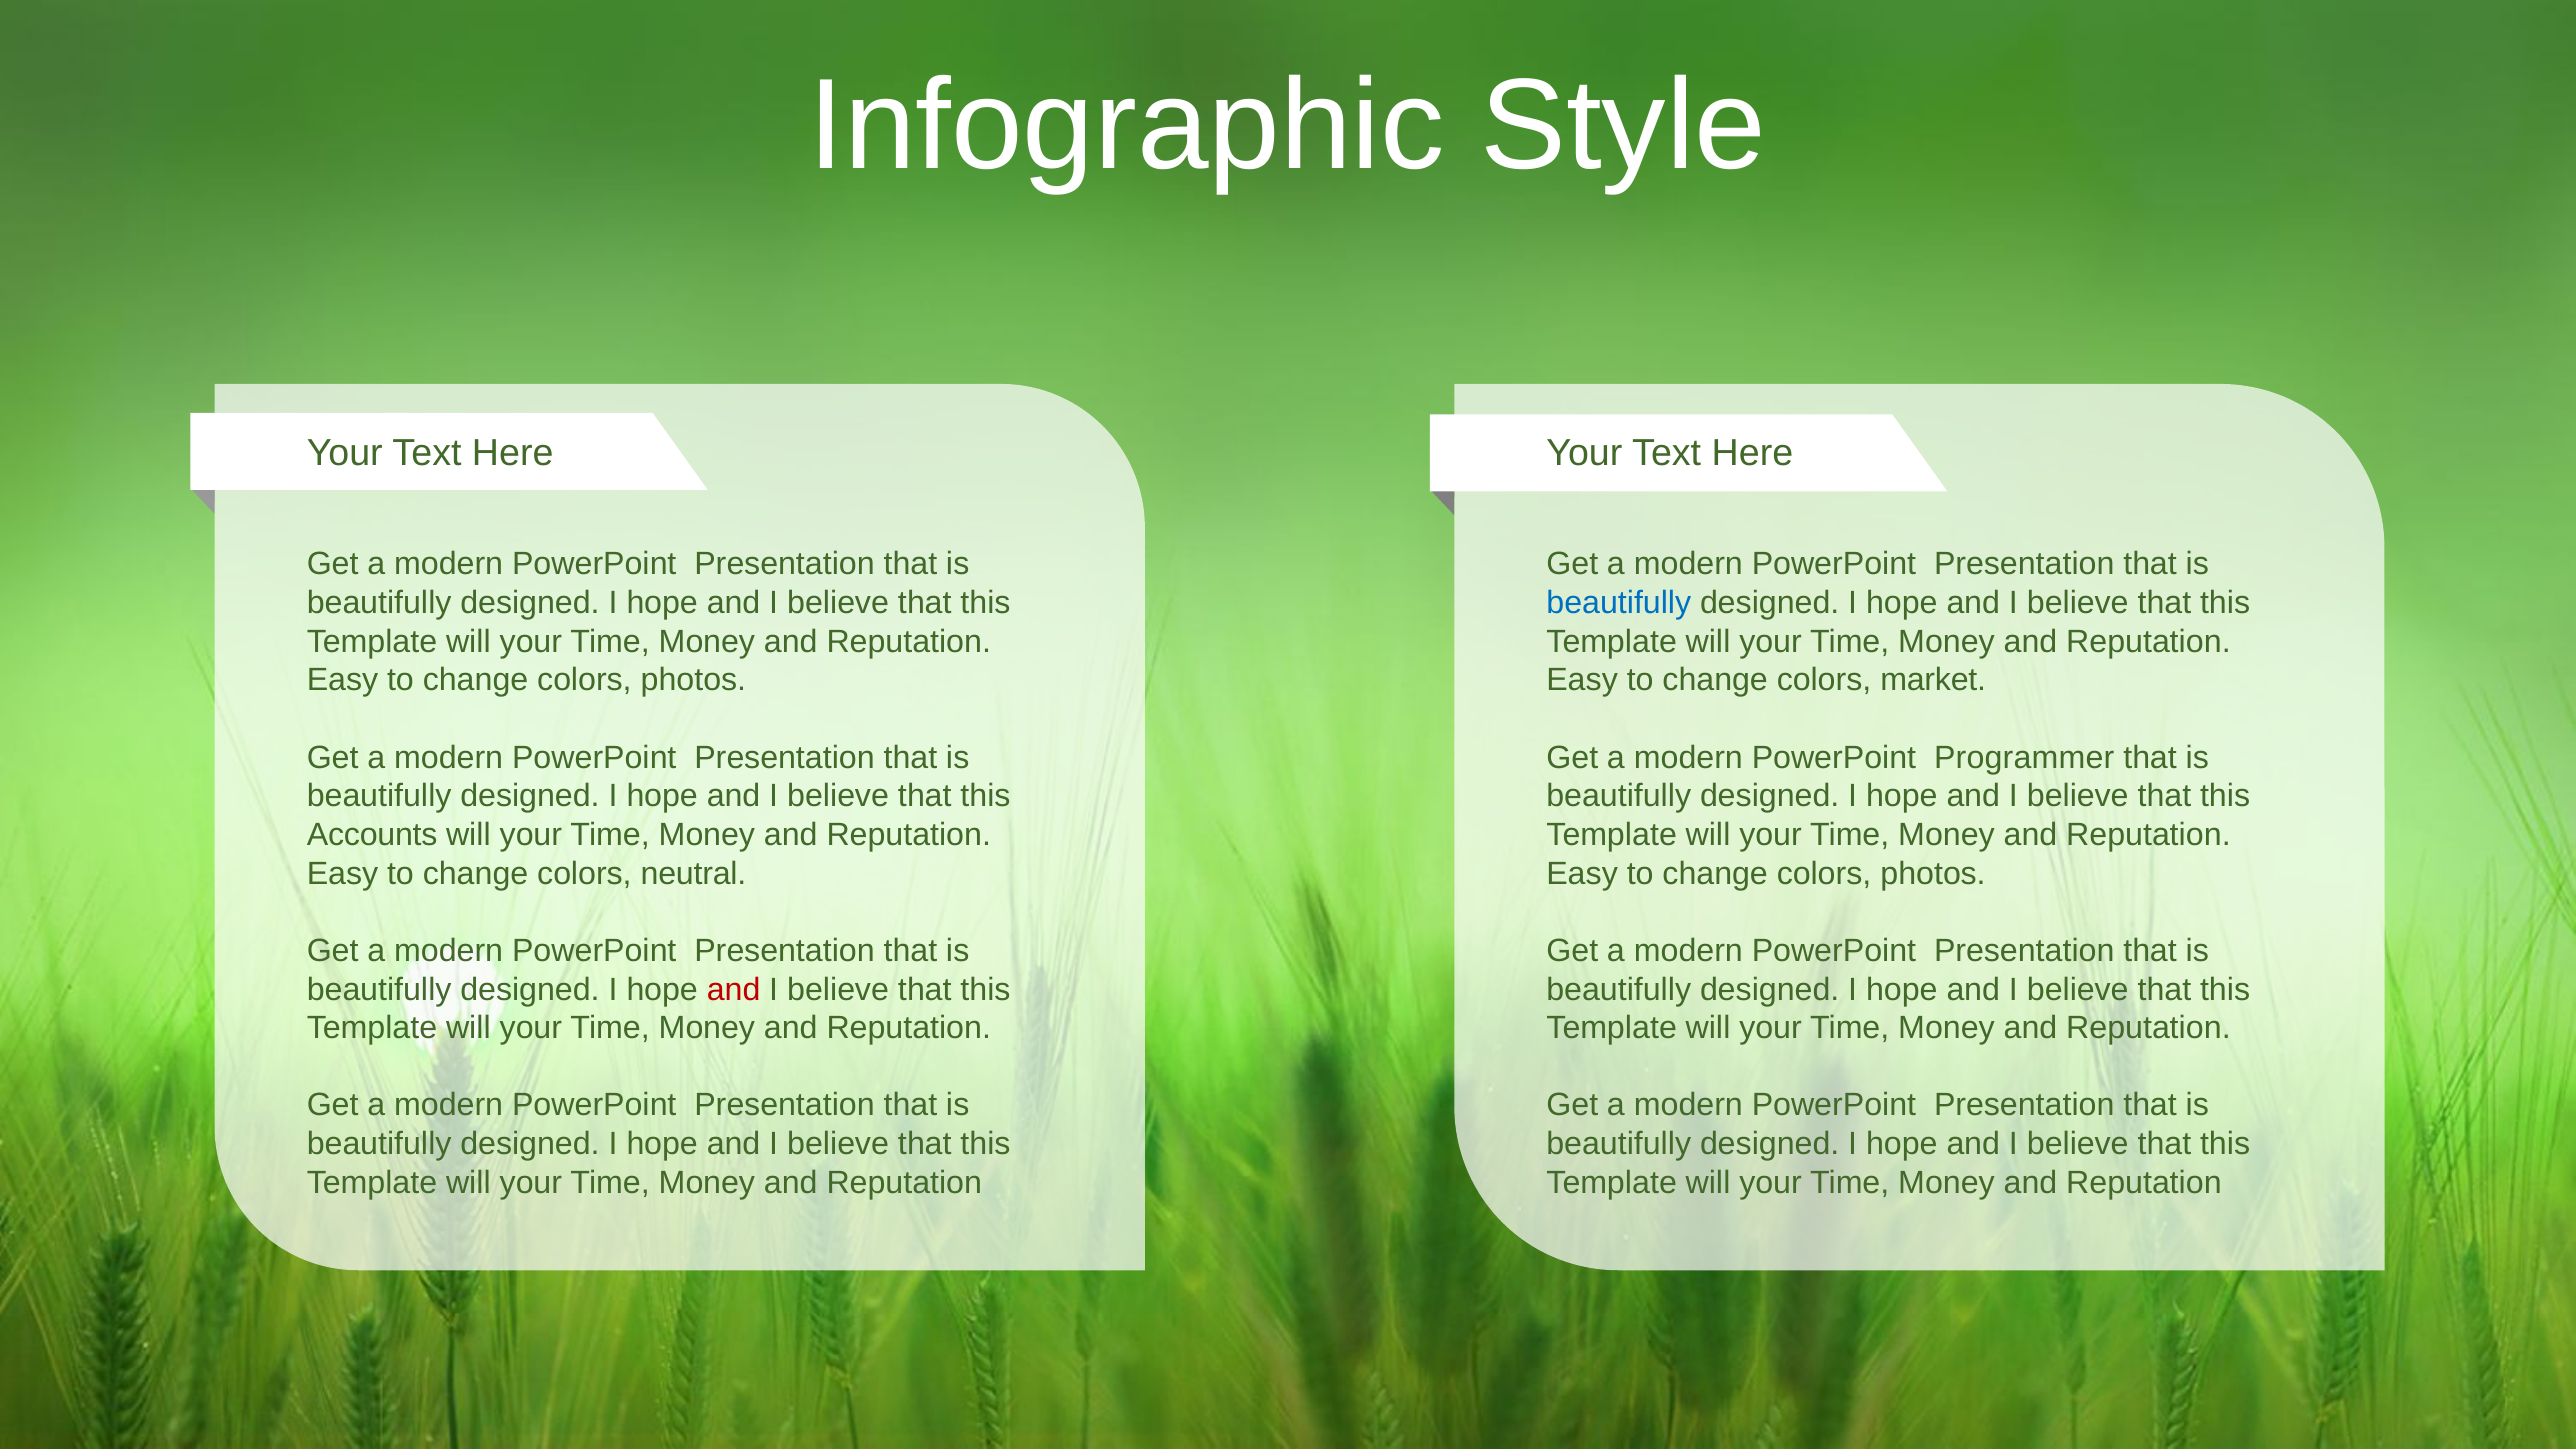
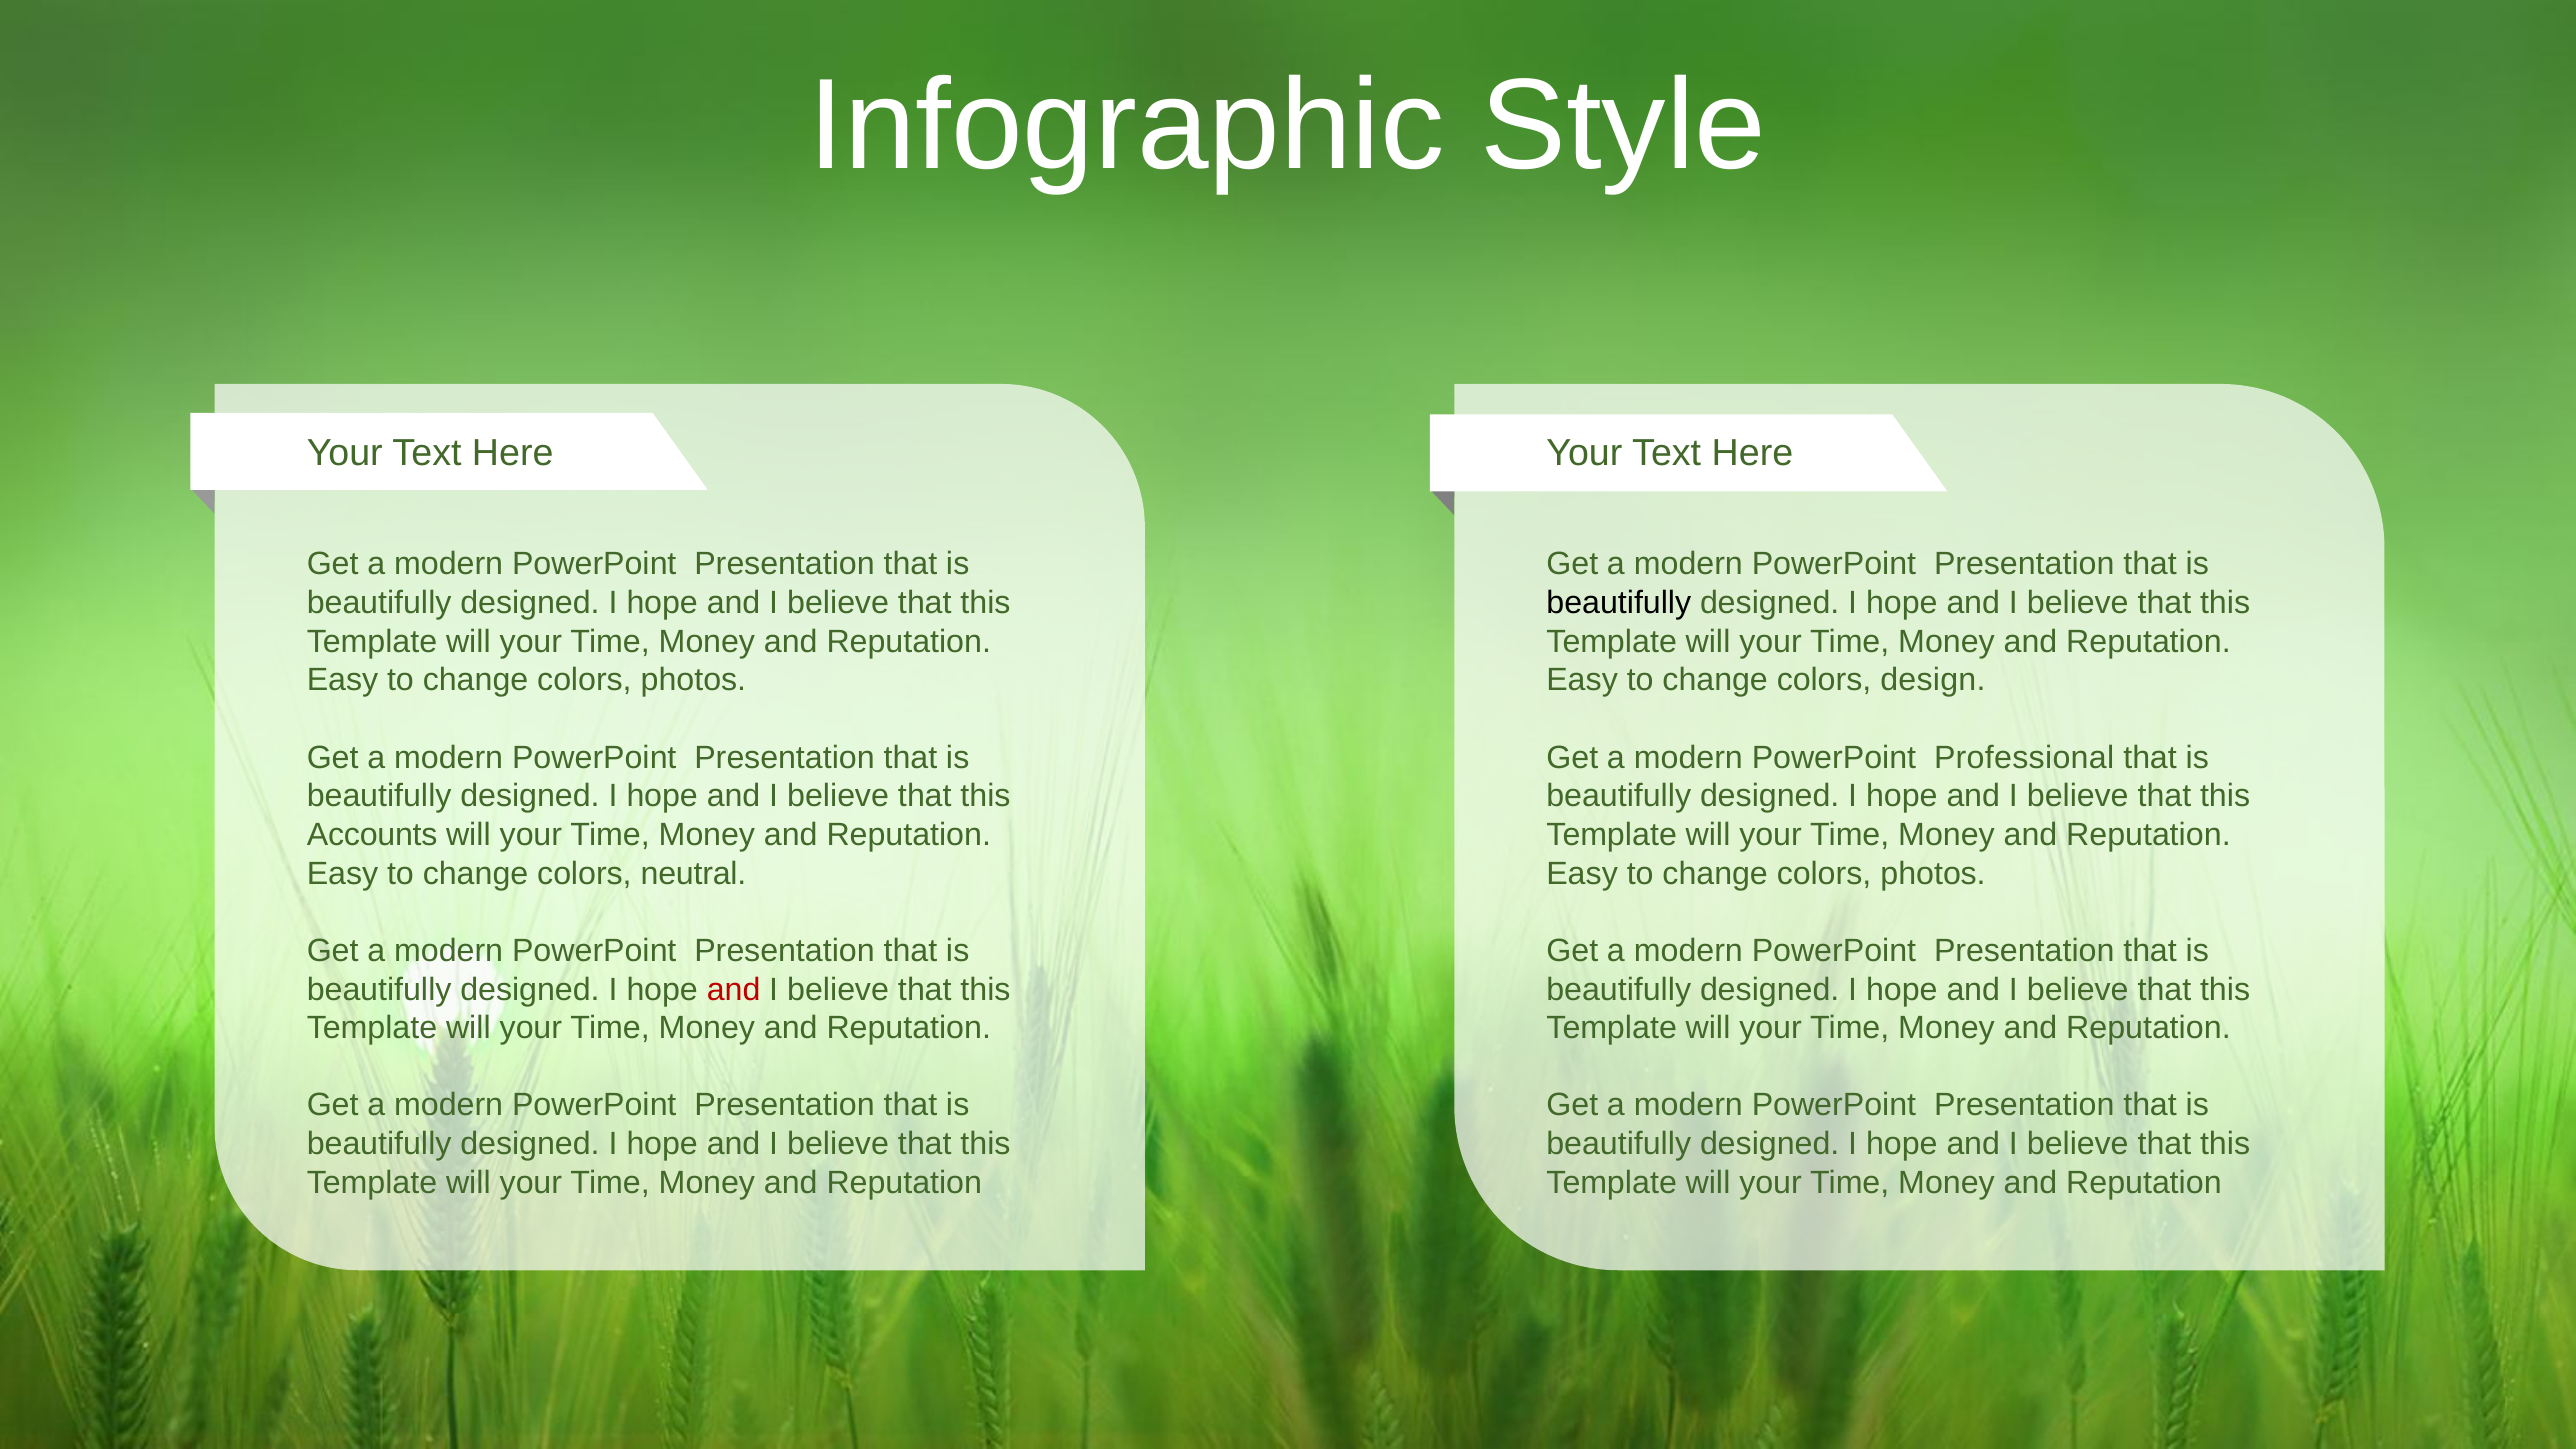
beautifully at (1619, 603) colour: blue -> black
market: market -> design
Programmer: Programmer -> Professional
